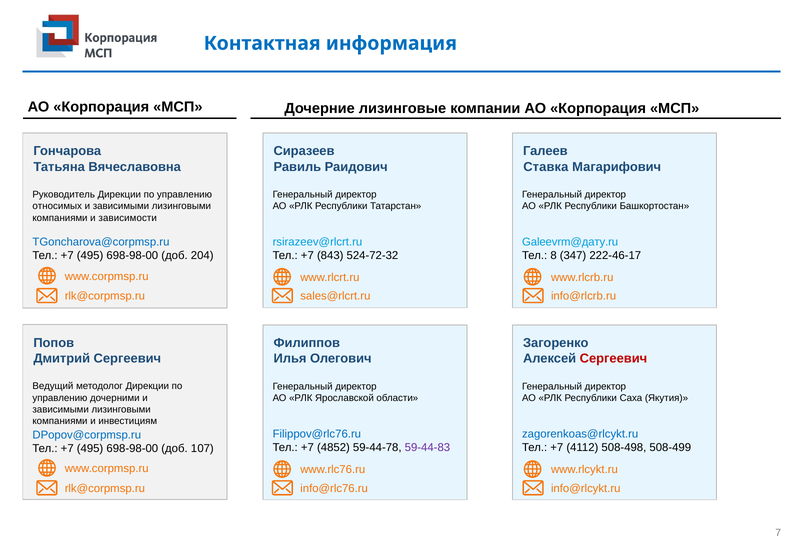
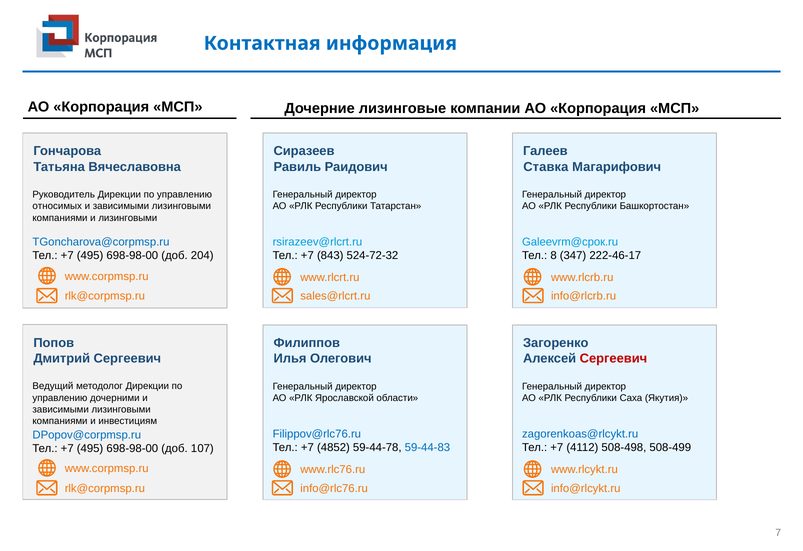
и зависимости: зависимости -> лизинговыми
Galeevrm@дату.ru: Galeevrm@дату.ru -> Galeevrm@срок.ru
59-44-83 colour: purple -> blue
